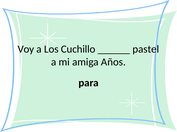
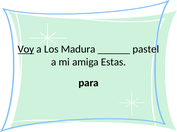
Voy underline: none -> present
Cuchillo: Cuchillo -> Madura
Años: Años -> Estas
